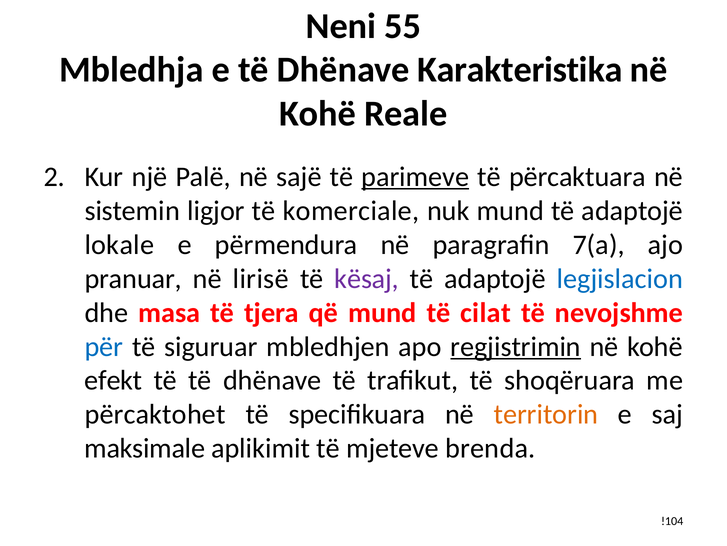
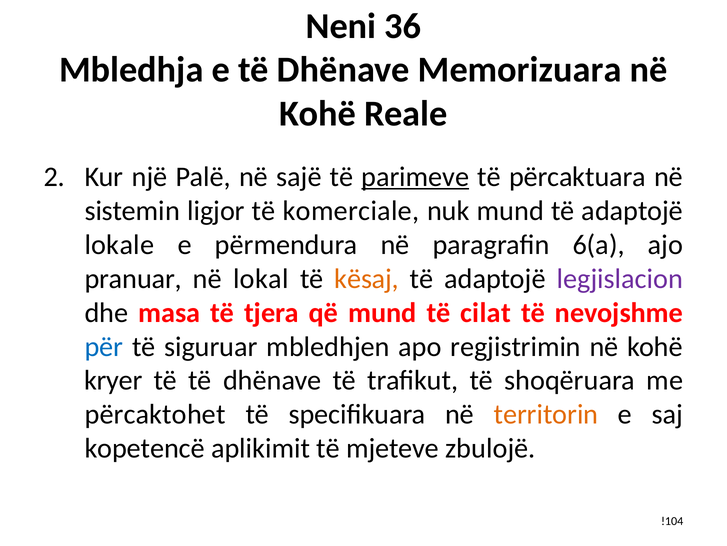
55: 55 -> 36
Karakteristika: Karakteristika -> Memorizuara
7(a: 7(a -> 6(a
lirisë: lirisë -> lokal
kësaj colour: purple -> orange
legjislacion colour: blue -> purple
regjistrimin underline: present -> none
efekt: efekt -> kryer
maksimale: maksimale -> kopetencë
brenda: brenda -> zbulojë
